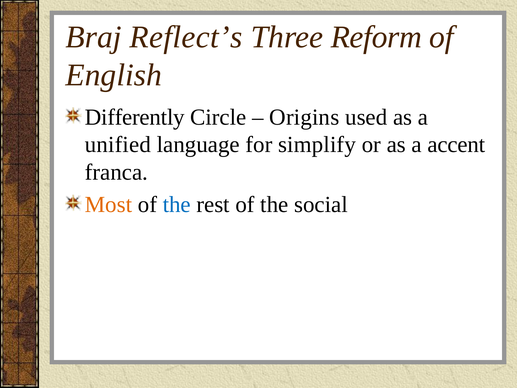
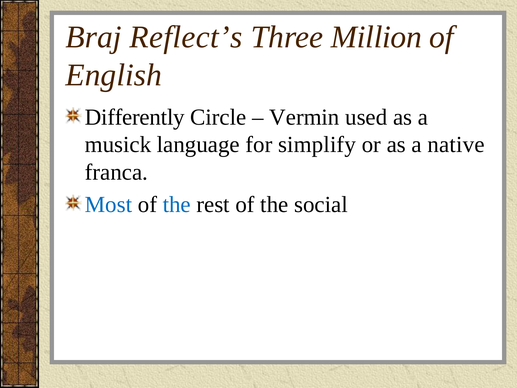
Reform: Reform -> Million
Origins: Origins -> Vermin
unified: unified -> musick
accent: accent -> native
Most colour: orange -> blue
